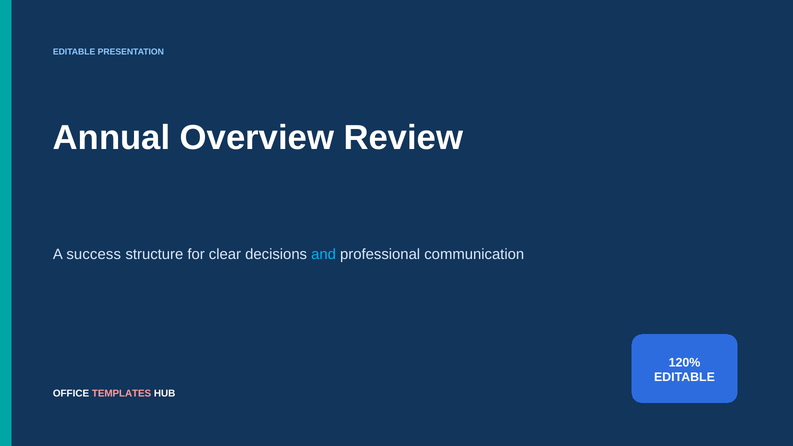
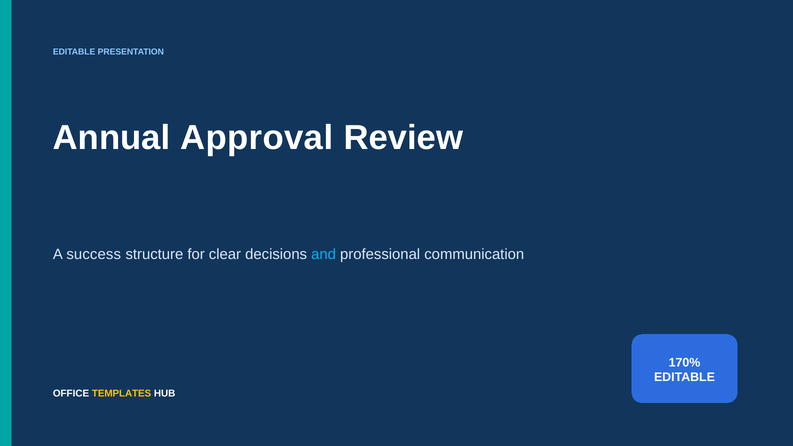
Overview: Overview -> Approval
120%: 120% -> 170%
TEMPLATES colour: pink -> yellow
